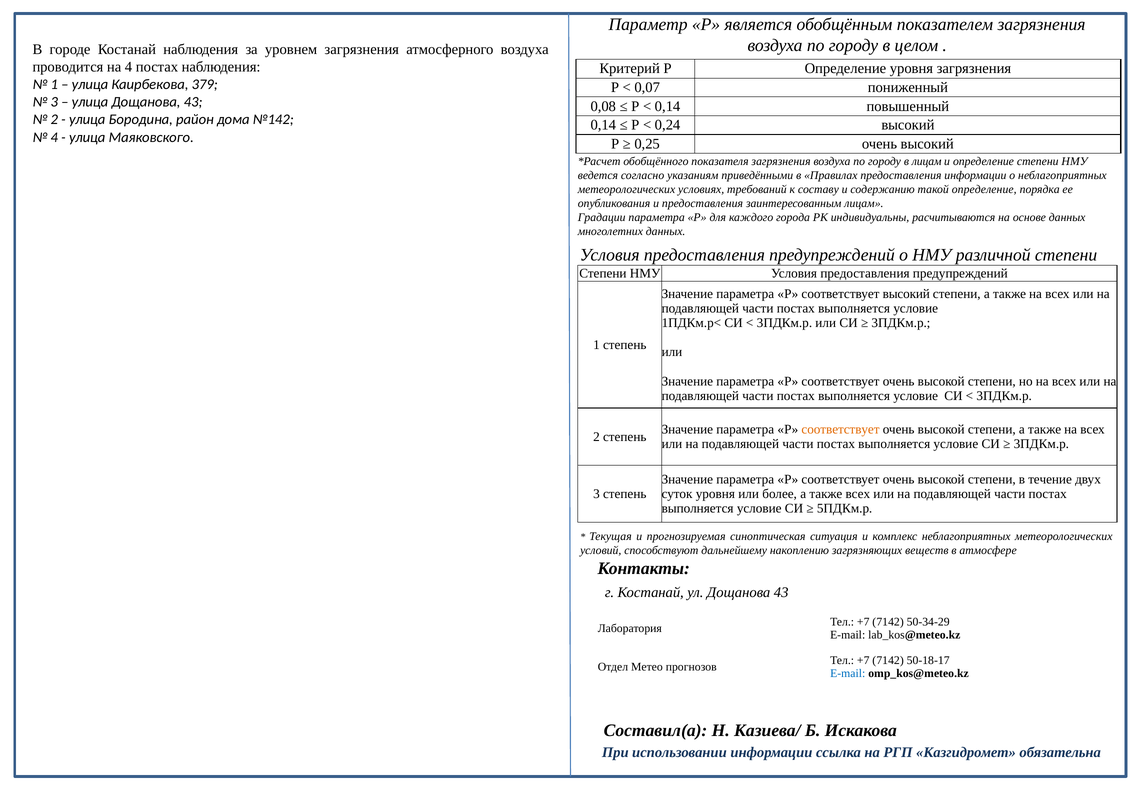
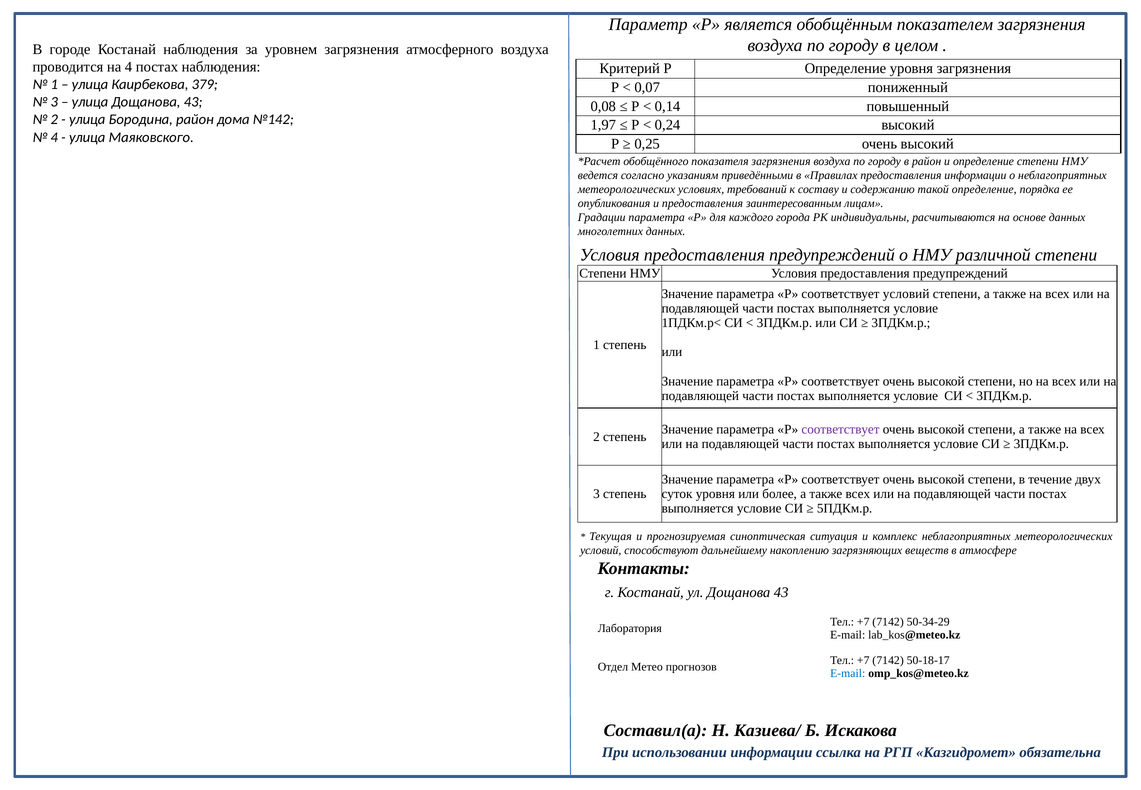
0,14 at (603, 125): 0,14 -> 1,97
в лицам: лицам -> район
соответствует высокий: высокий -> условий
соответствует at (841, 429) colour: orange -> purple
